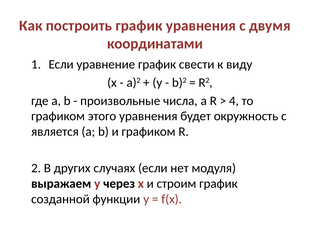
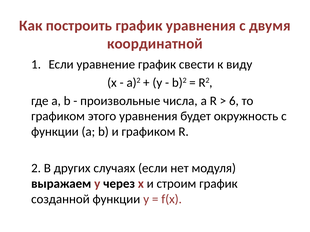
координатами: координатами -> координатной
4: 4 -> 6
является at (55, 132): является -> функции
